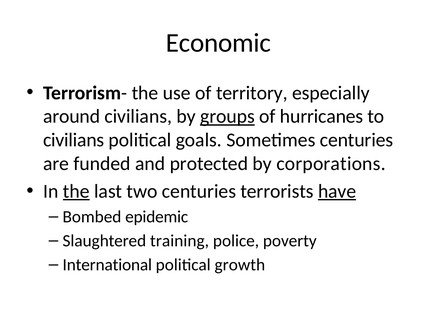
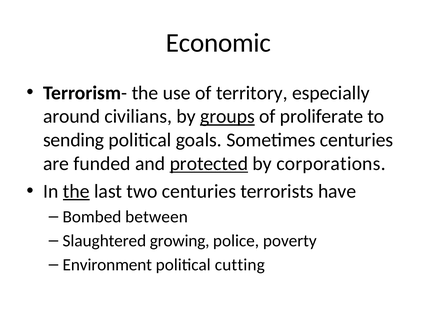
hurricanes: hurricanes -> proliferate
civilians at (74, 140): civilians -> sending
protected underline: none -> present
have underline: present -> none
epidemic: epidemic -> between
training: training -> growing
International: International -> Environment
growth: growth -> cutting
